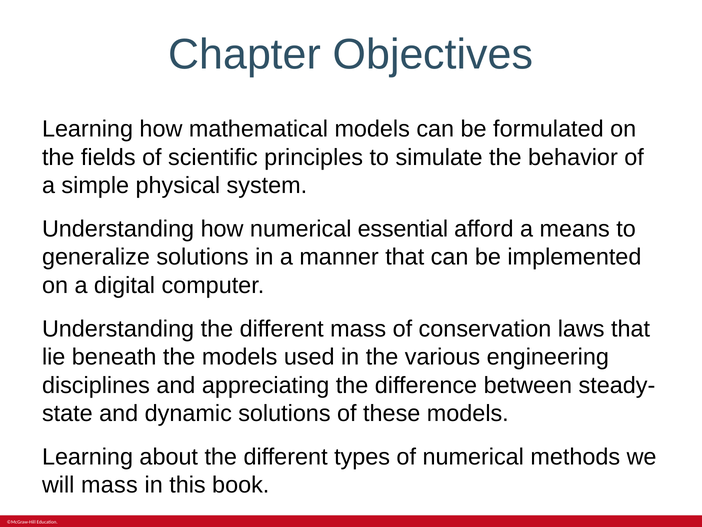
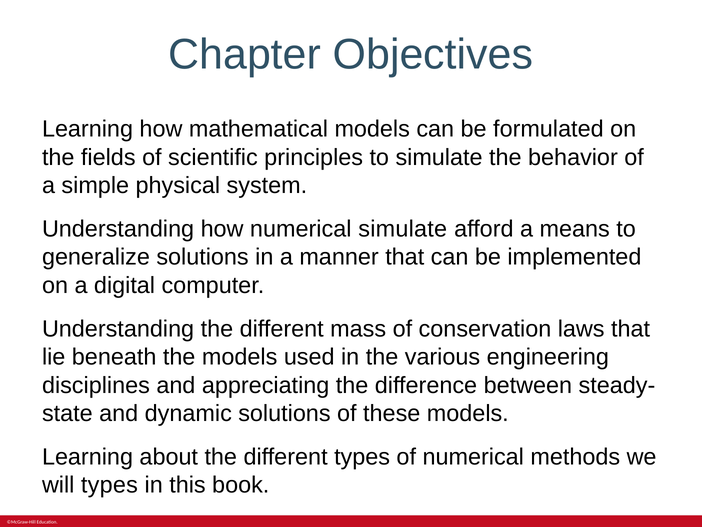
numerical essential: essential -> simulate
will mass: mass -> types
